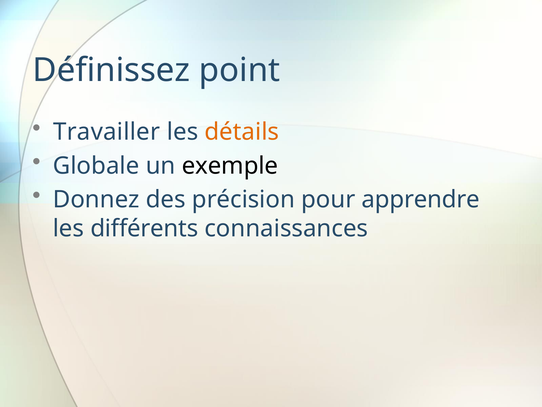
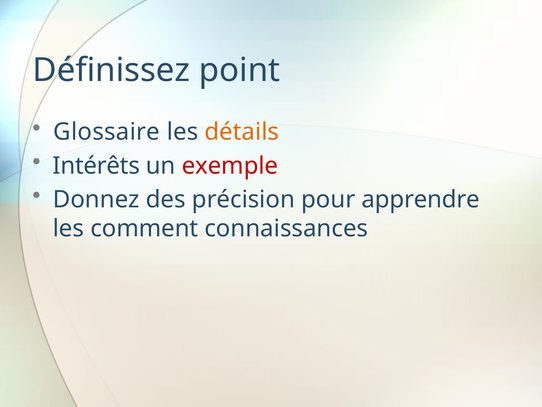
Travailler: Travailler -> Glossaire
Globale: Globale -> Intérêts
exemple colour: black -> red
différents: différents -> comment
